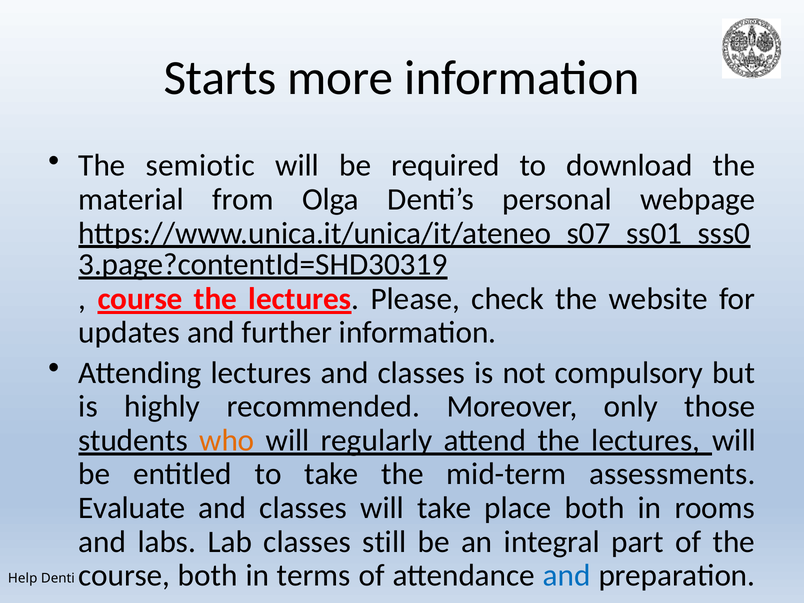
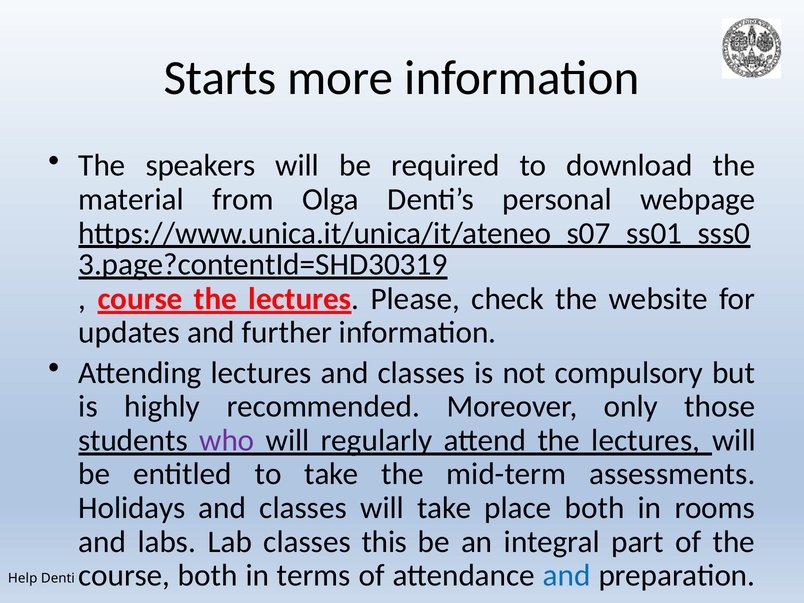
semiotic: semiotic -> speakers
who colour: orange -> purple
Evaluate: Evaluate -> Holidays
still: still -> this
